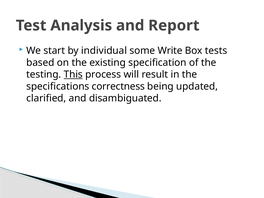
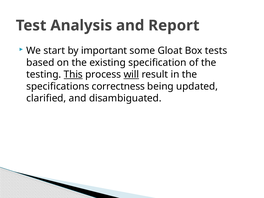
individual: individual -> important
Write: Write -> Gloat
will underline: none -> present
